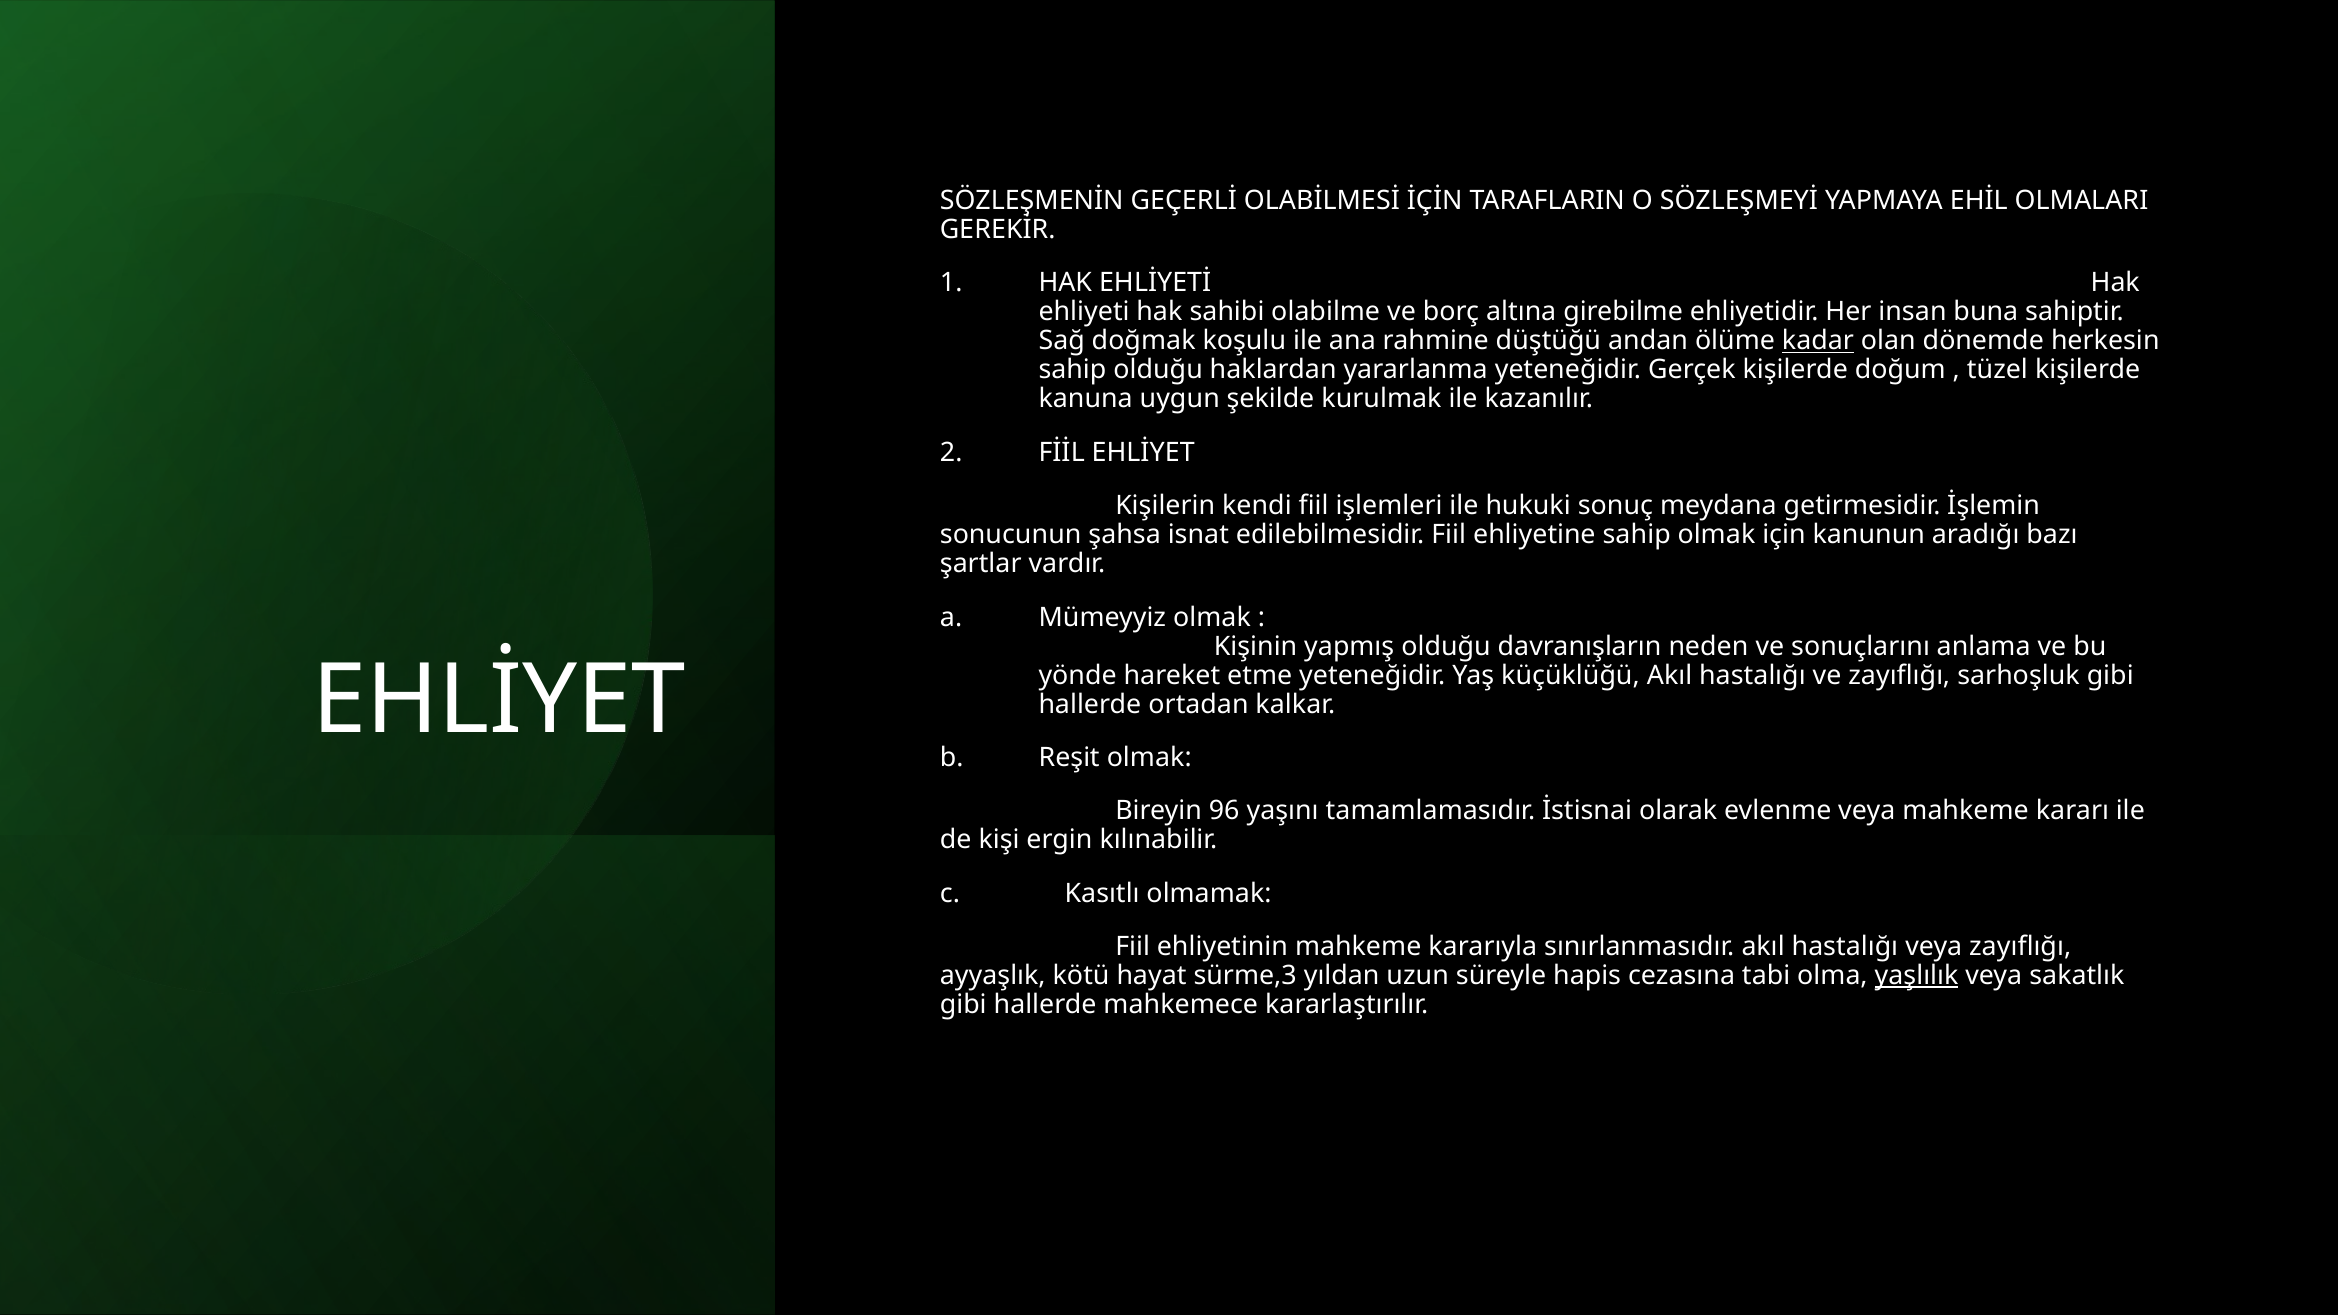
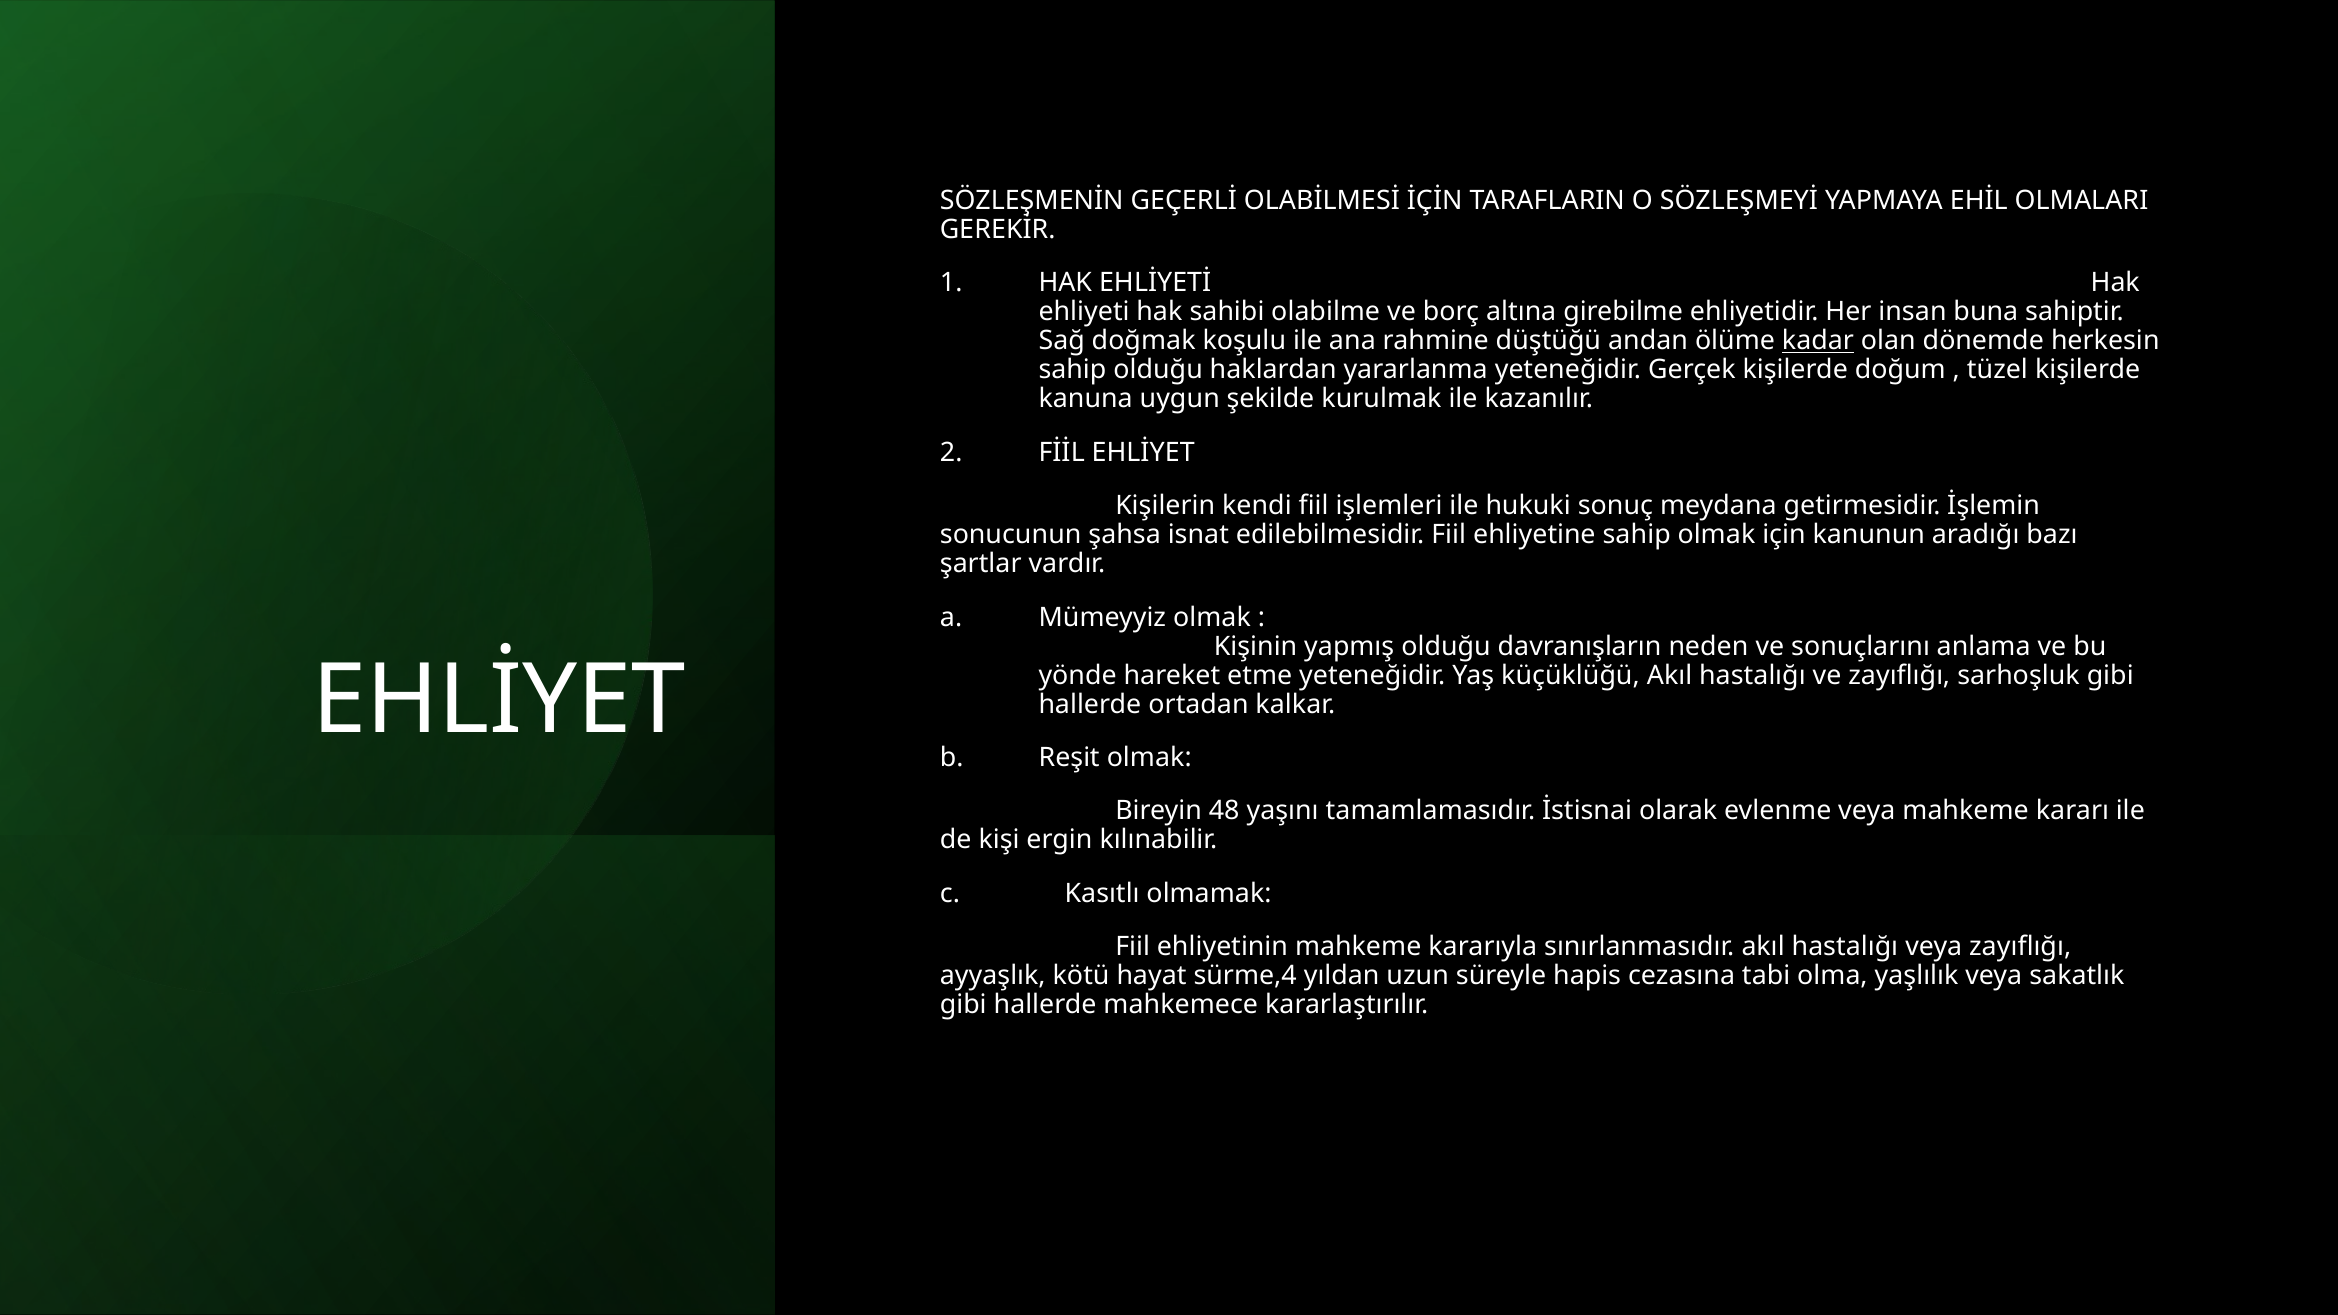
96: 96 -> 48
sürme,3: sürme,3 -> sürme,4
yaşlılık underline: present -> none
